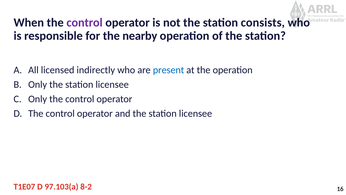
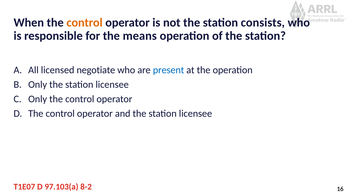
control at (85, 22) colour: purple -> orange
nearby: nearby -> means
indirectly: indirectly -> negotiate
